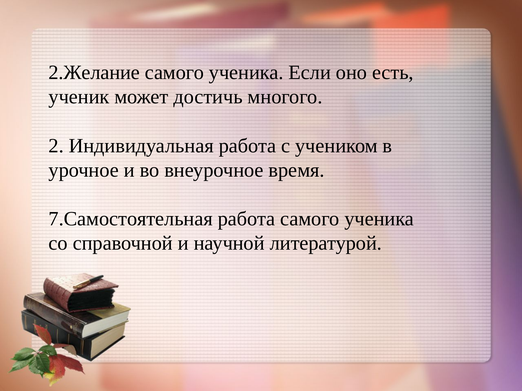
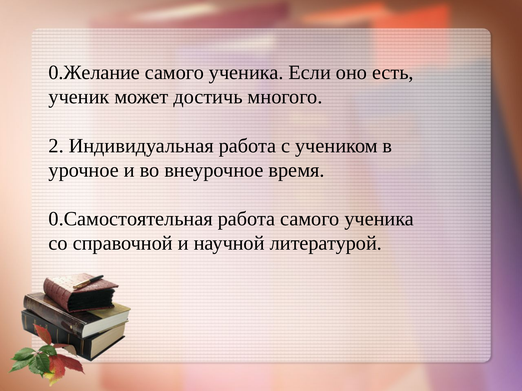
2.Желание: 2.Желание -> 0.Желание
7.Самостоятельная: 7.Самостоятельная -> 0.Самостоятельная
